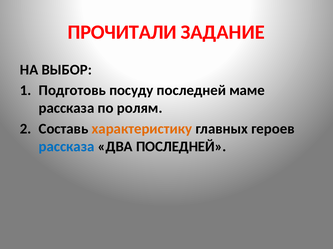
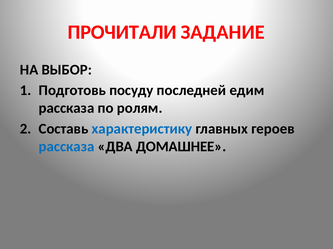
маме: маме -> едим
характеристику colour: orange -> blue
ДВА ПОСЛЕДНЕЙ: ПОСЛЕДНЕЙ -> ДОМАШНЕЕ
